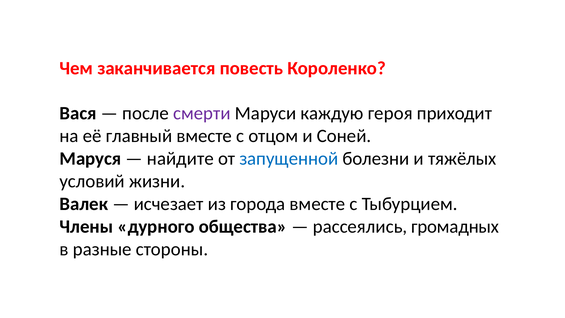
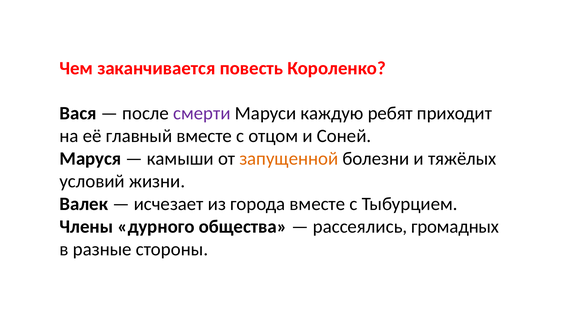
героя: героя -> ребят
найдите: найдите -> камыши
запущенной colour: blue -> orange
